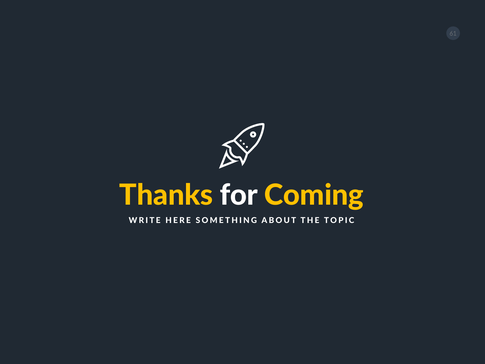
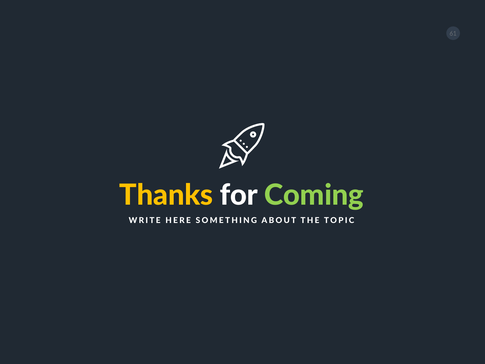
Coming colour: yellow -> light green
